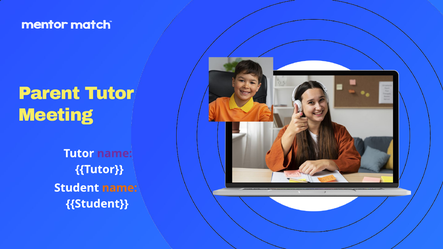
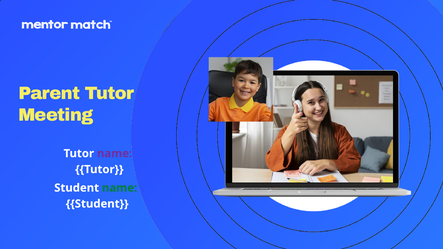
name at (120, 188) colour: orange -> green
